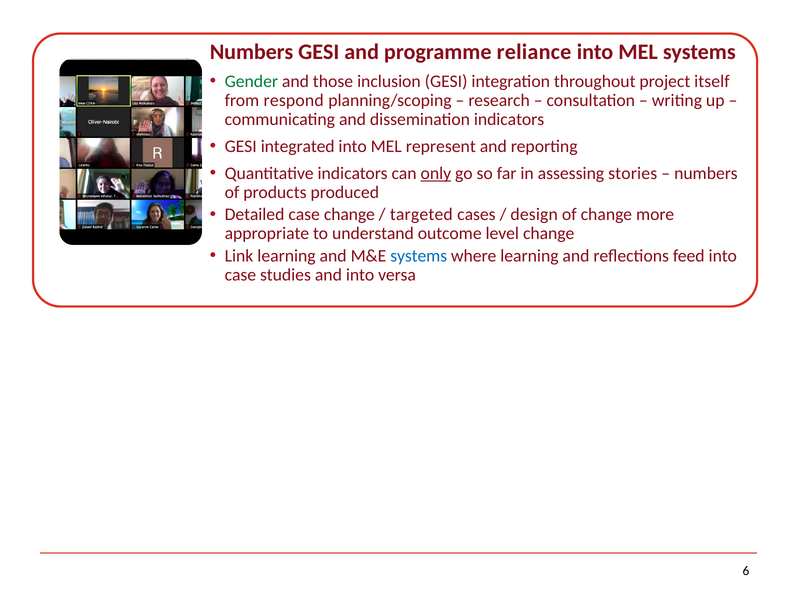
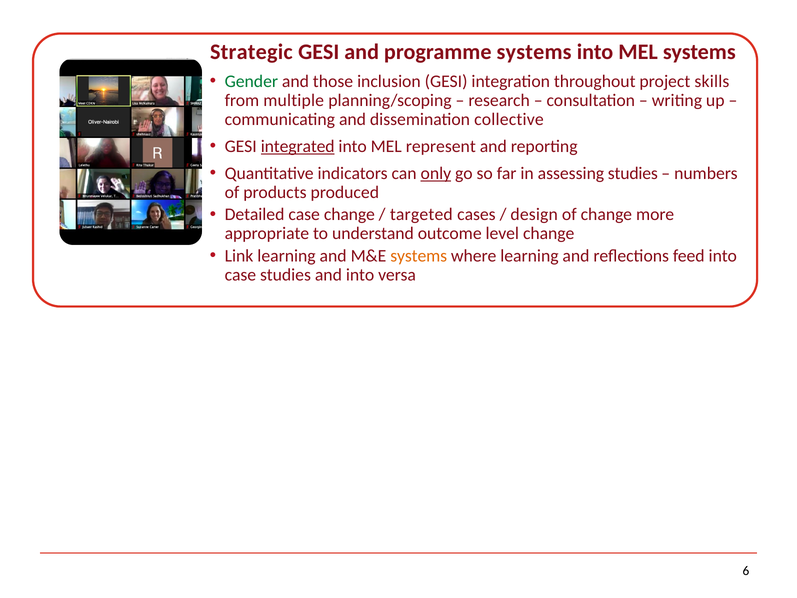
Numbers at (252, 52): Numbers -> Strategic
programme reliance: reliance -> systems
itself: itself -> skills
respond: respond -> multiple
dissemination indicators: indicators -> collective
integrated underline: none -> present
assessing stories: stories -> studies
systems at (419, 256) colour: blue -> orange
